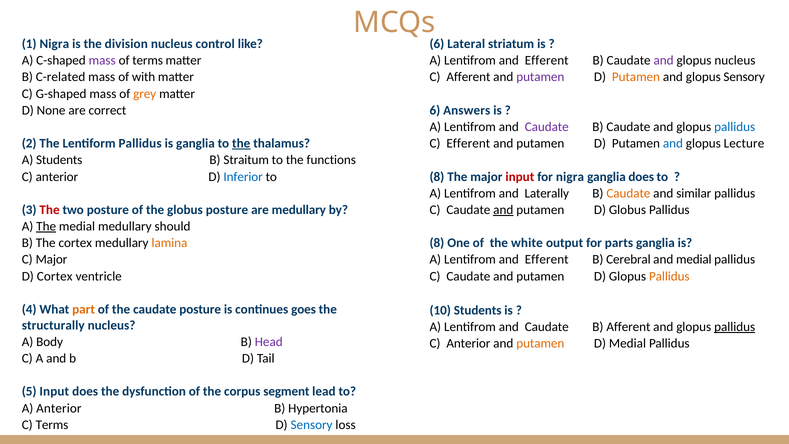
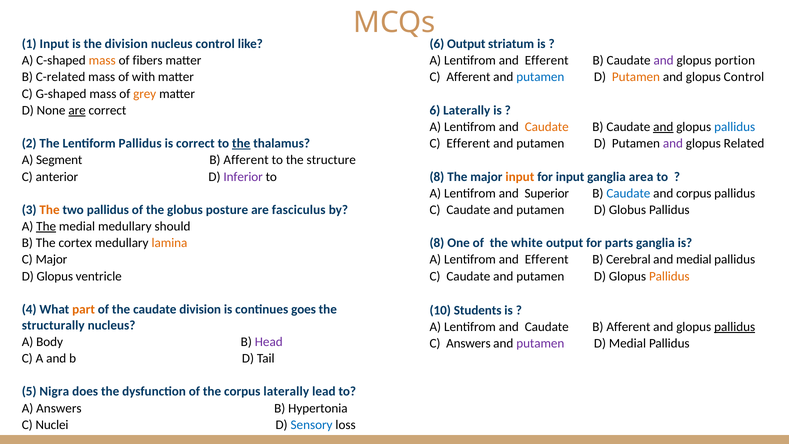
1 Nigra: Nigra -> Input
6 Lateral: Lateral -> Output
mass at (102, 60) colour: purple -> orange
of terms: terms -> fibers
glopus nucleus: nucleus -> portion
putamen at (540, 77) colour: purple -> blue
glopus Sensory: Sensory -> Control
are at (77, 110) underline: none -> present
6 Answers: Answers -> Laterally
Caudate at (547, 127) colour: purple -> orange
and at (663, 127) underline: none -> present
is ganglia: ganglia -> correct
and at (673, 143) colour: blue -> purple
Lecture: Lecture -> Related
A Students: Students -> Segment
Straitum at (246, 160): Straitum -> Afferent
functions: functions -> structure
Inferior colour: blue -> purple
input at (520, 177) colour: red -> orange
for nigra: nigra -> input
ganglia does: does -> area
Laterally: Laterally -> Superior
Caudate at (628, 193) colour: orange -> blue
and similar: similar -> corpus
The at (50, 210) colour: red -> orange
two posture: posture -> pallidus
are medullary: medullary -> fasciculus
and at (503, 210) underline: present -> none
Cortex at (55, 276): Cortex -> Glopus
caudate posture: posture -> division
Anterior at (468, 343): Anterior -> Answers
putamen at (540, 343) colour: orange -> purple
5 Input: Input -> Nigra
corpus segment: segment -> laterally
A Anterior: Anterior -> Answers
C Terms: Terms -> Nuclei
